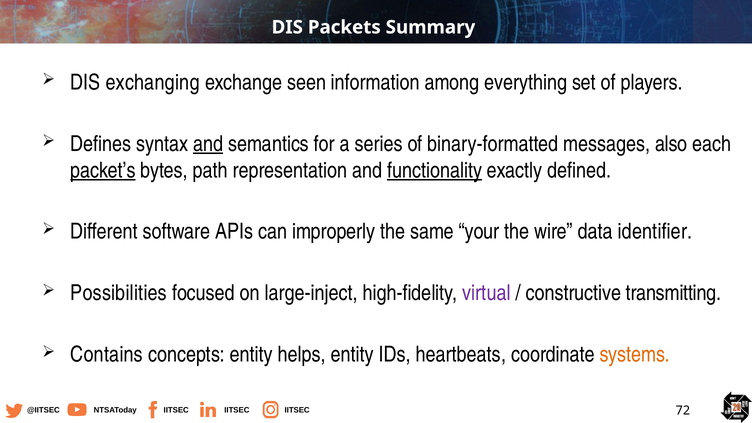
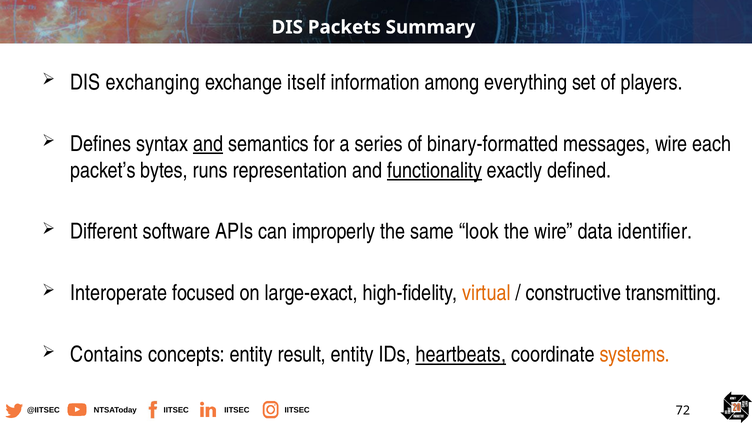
seen: seen -> itself
messages also: also -> wire
packet’s underline: present -> none
path: path -> runs
your: your -> look
Possibilities: Possibilities -> Interoperate
large-inject: large-inject -> large-exact
virtual colour: purple -> orange
helps: helps -> result
heartbeats underline: none -> present
